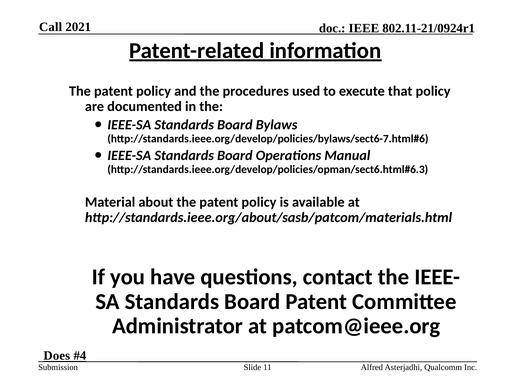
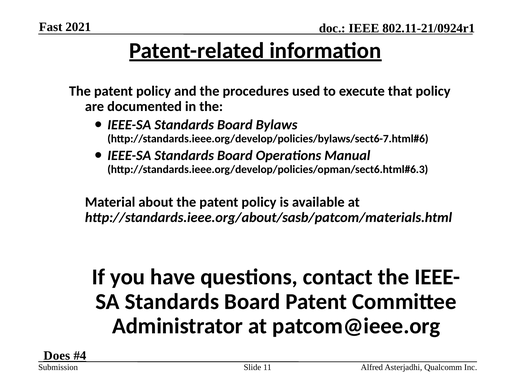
Call: Call -> Fast
